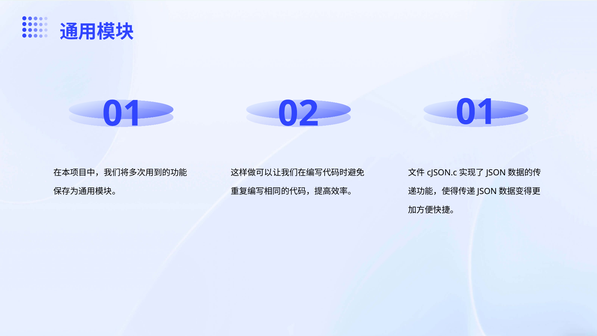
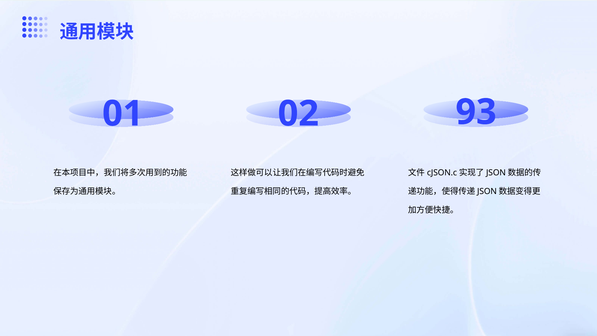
02 01: 01 -> 93
